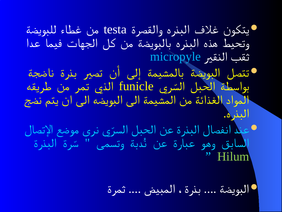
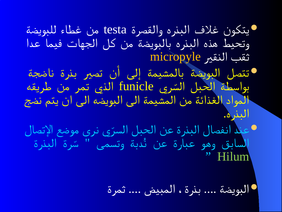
micropyle colour: light blue -> yellow
